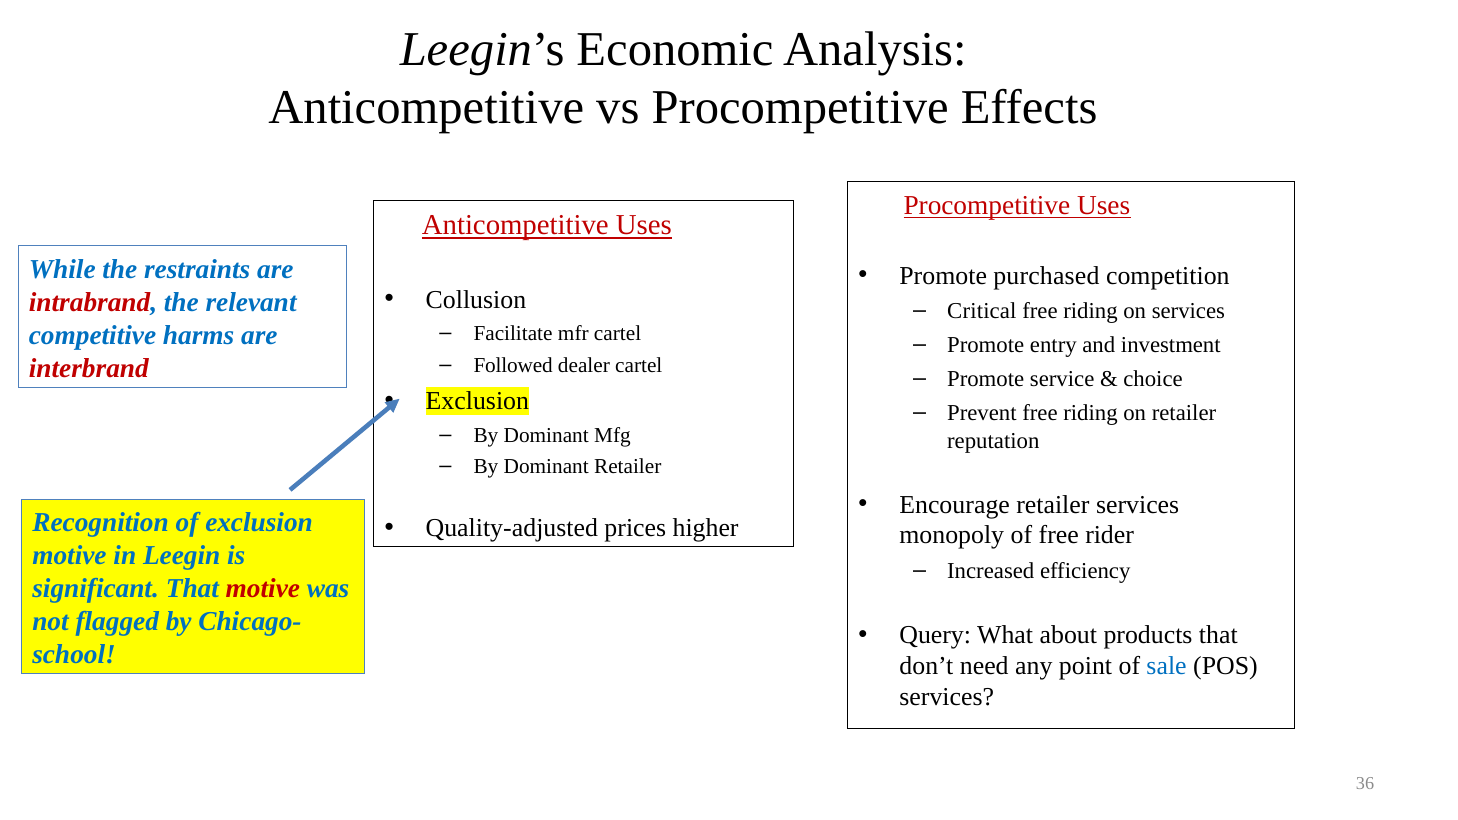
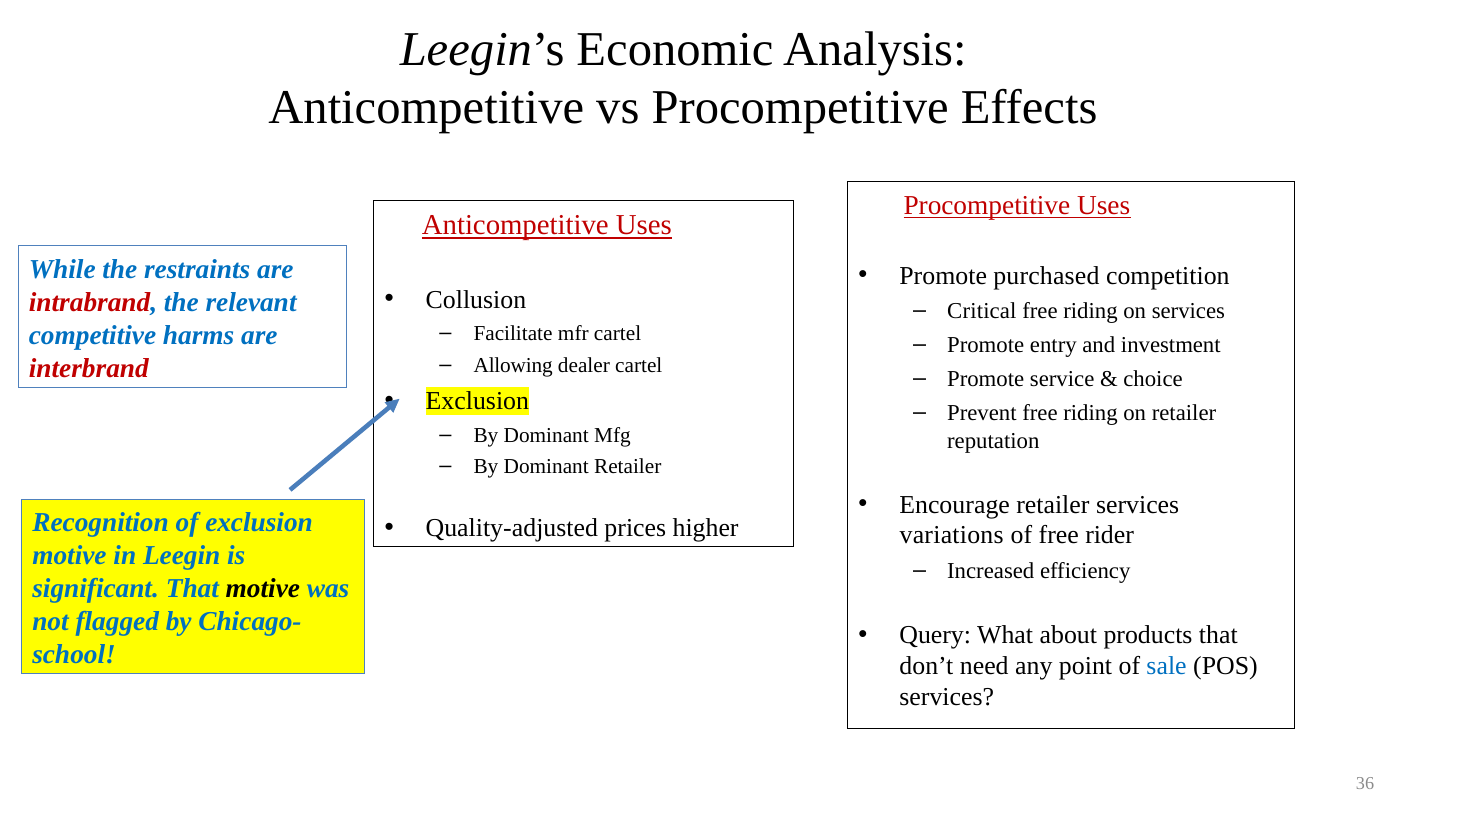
Followed: Followed -> Allowing
monopoly: monopoly -> variations
motive at (263, 589) colour: red -> black
